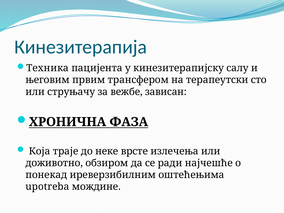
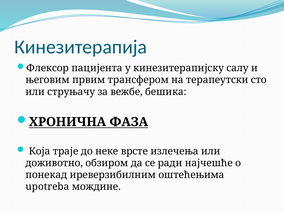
Техника: Техника -> Флексор
зависан: зависан -> бешика
